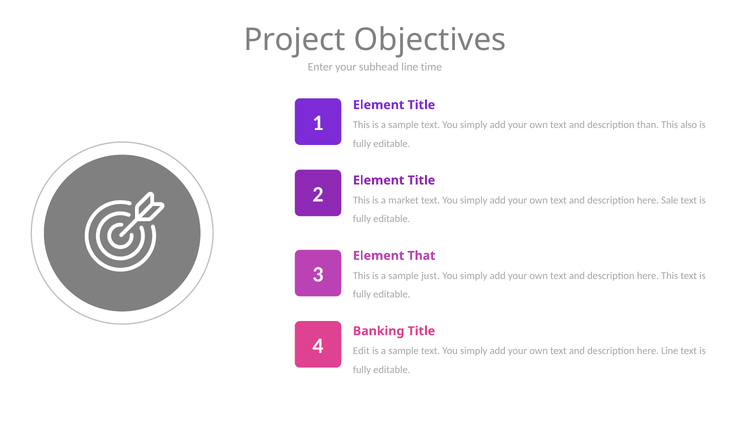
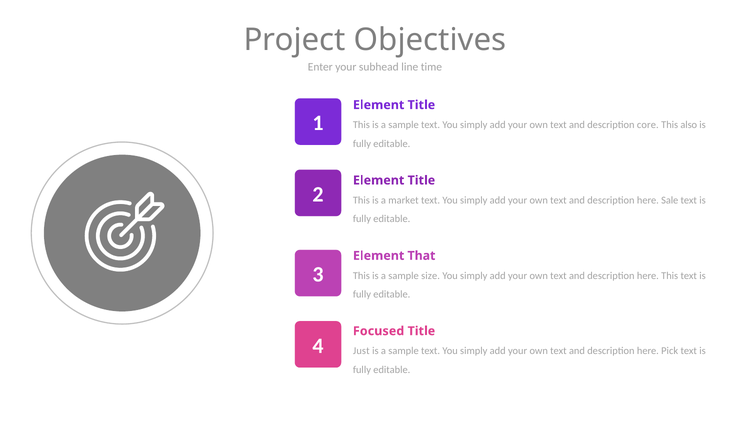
than: than -> core
just: just -> size
Banking: Banking -> Focused
Edit: Edit -> Just
here Line: Line -> Pick
